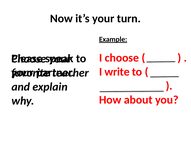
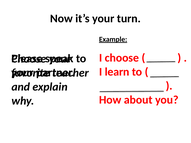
I write: write -> learn
